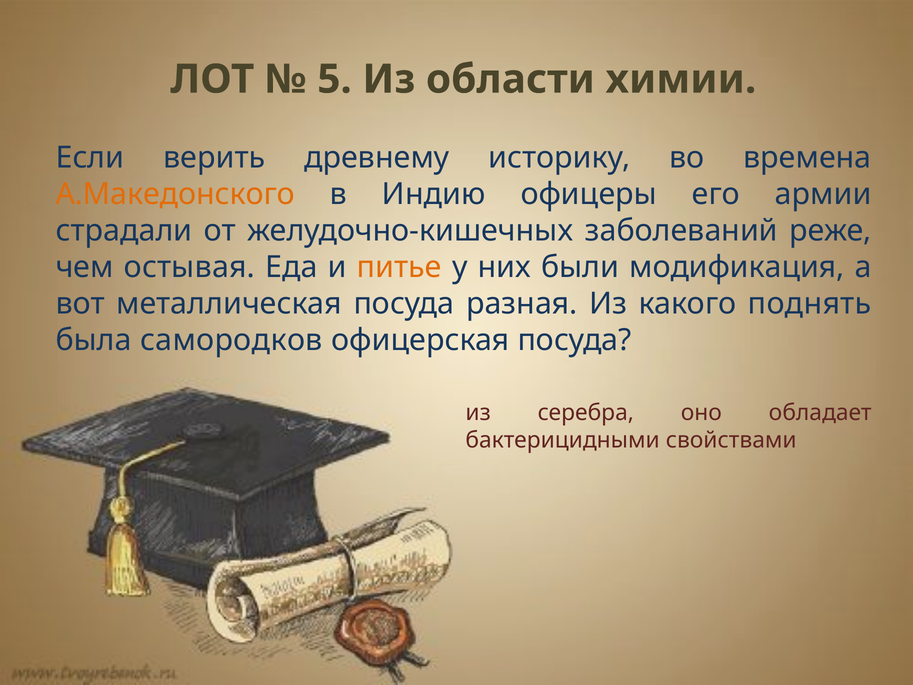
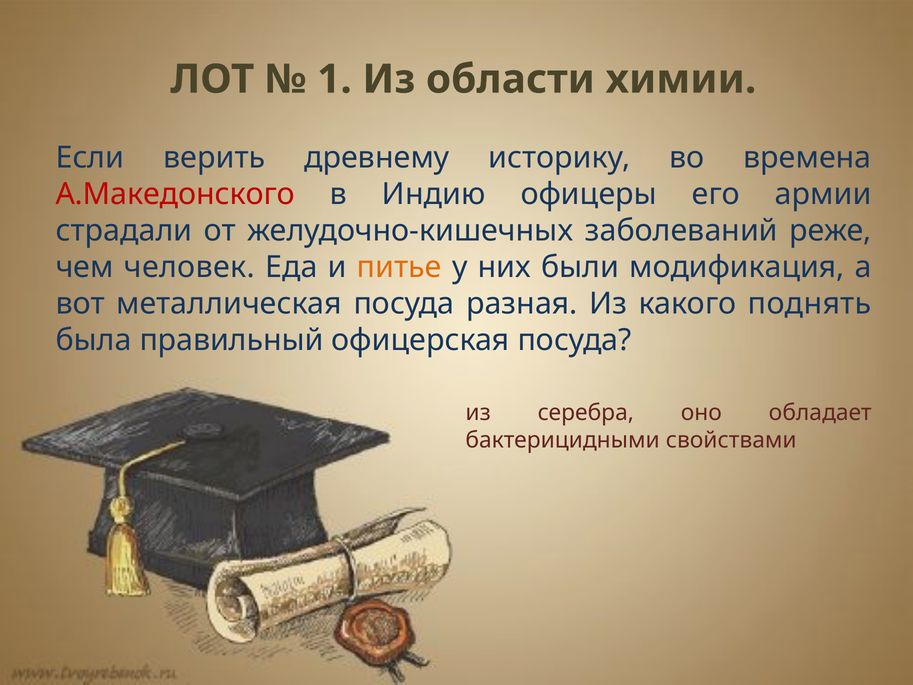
5: 5 -> 1
А.Македонского colour: orange -> red
остывая: остывая -> человек
самородков: самородков -> правильный
